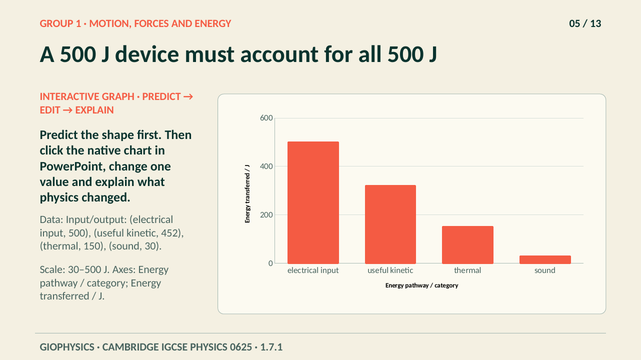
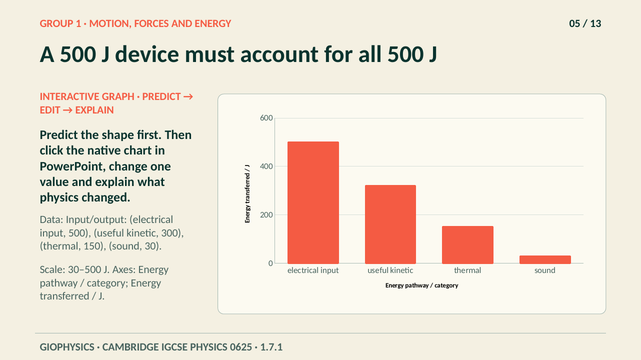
452: 452 -> 300
